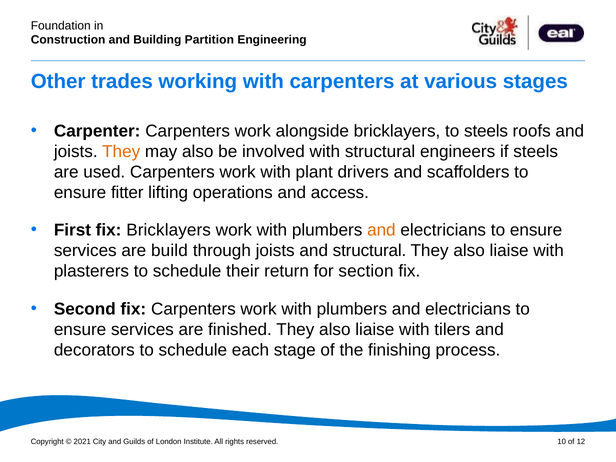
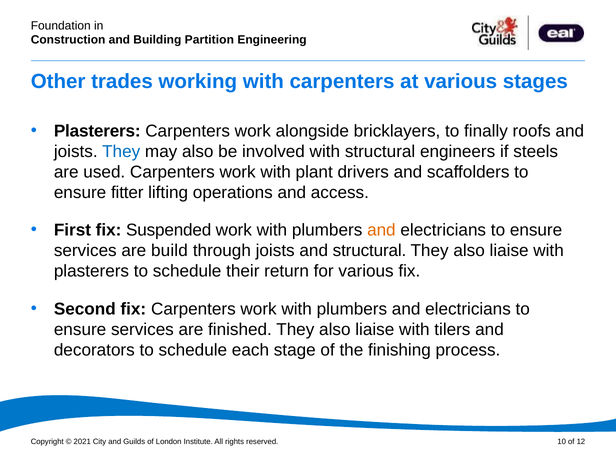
Carpenter at (97, 131): Carpenter -> Plasterers
to steels: steels -> finally
They at (121, 151) colour: orange -> blue
fix Bricklayers: Bricklayers -> Suspended
for section: section -> various
